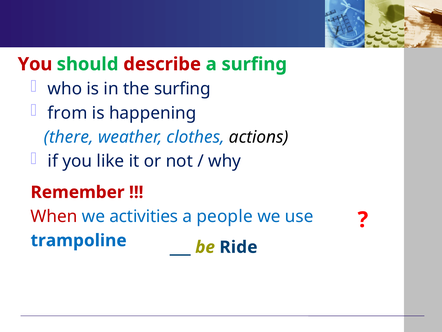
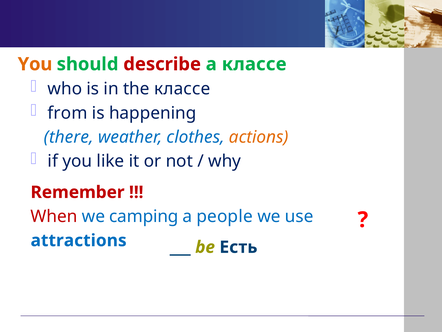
You at (35, 64) colour: red -> orange
a surfing: surfing -> классе
the surfing: surfing -> классе
actions colour: black -> orange
activities: activities -> camping
trampoline: trampoline -> attractions
Ride: Ride -> Есть
